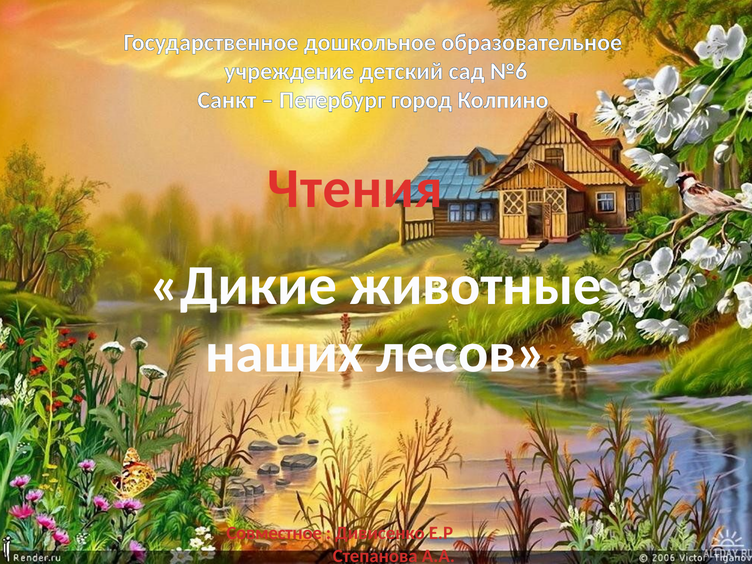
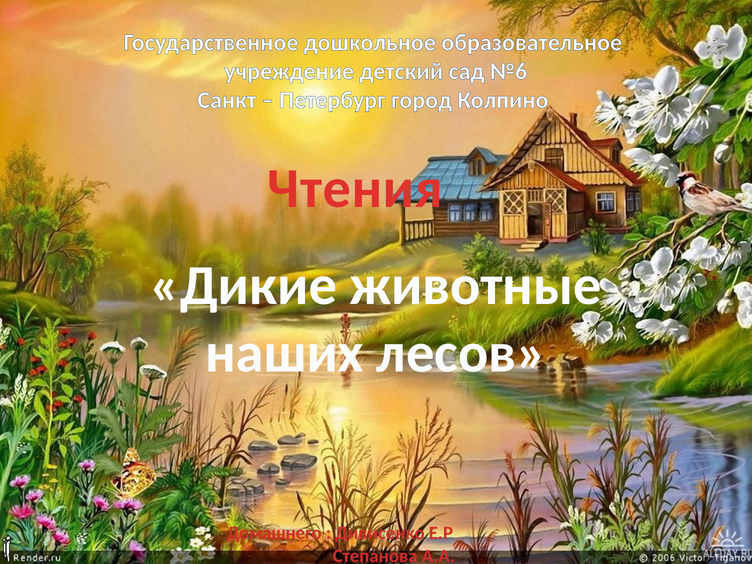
Совместное: Совместное -> Домашнего
